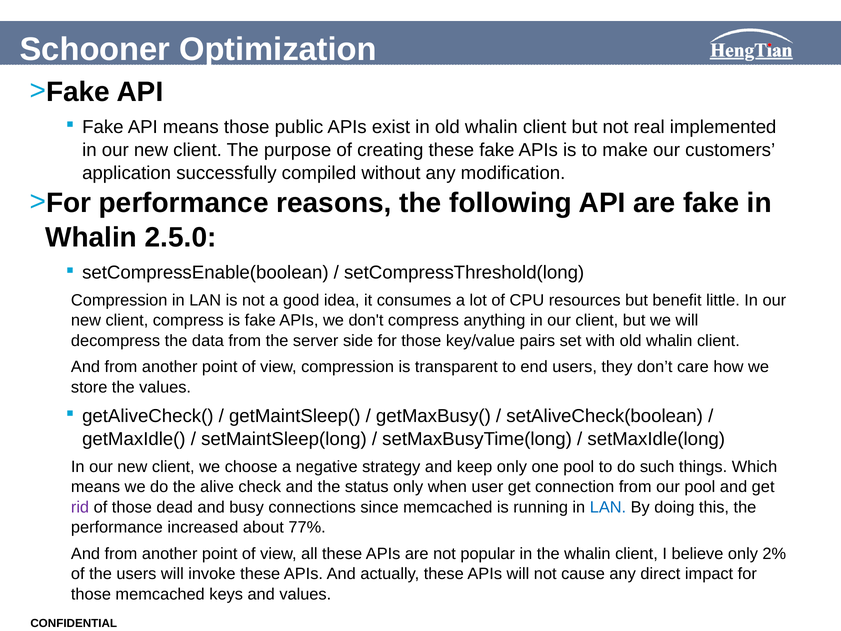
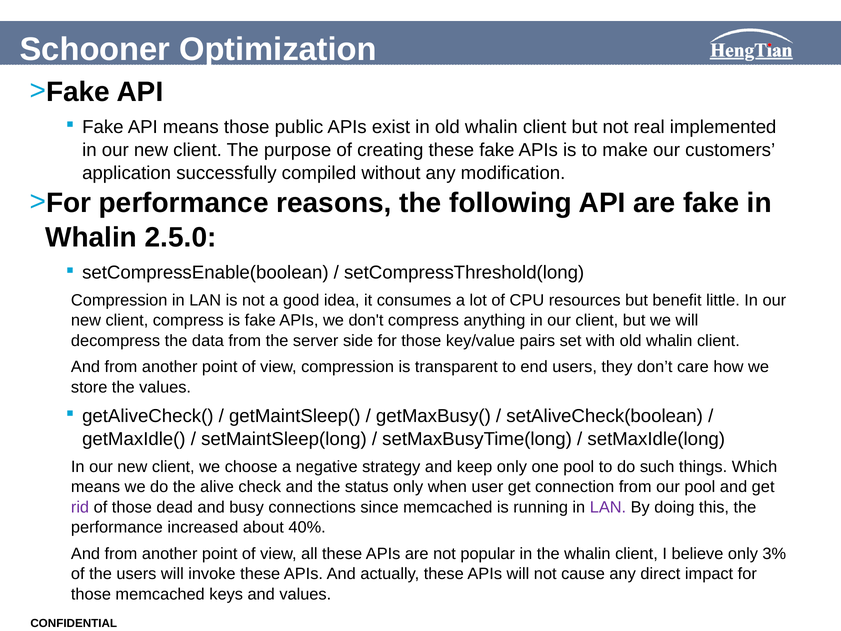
LAN at (608, 507) colour: blue -> purple
77%: 77% -> 40%
2%: 2% -> 3%
